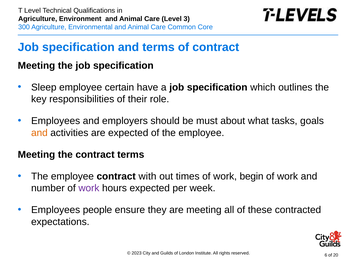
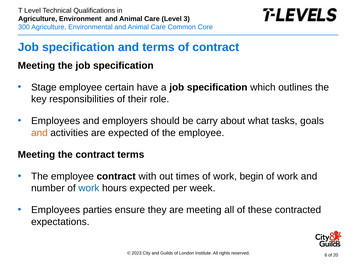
Sleep: Sleep -> Stage
must: must -> carry
work at (89, 188) colour: purple -> blue
people: people -> parties
